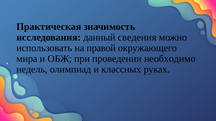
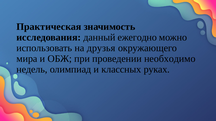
сведения: сведения -> ежегодно
правой: правой -> друзья
